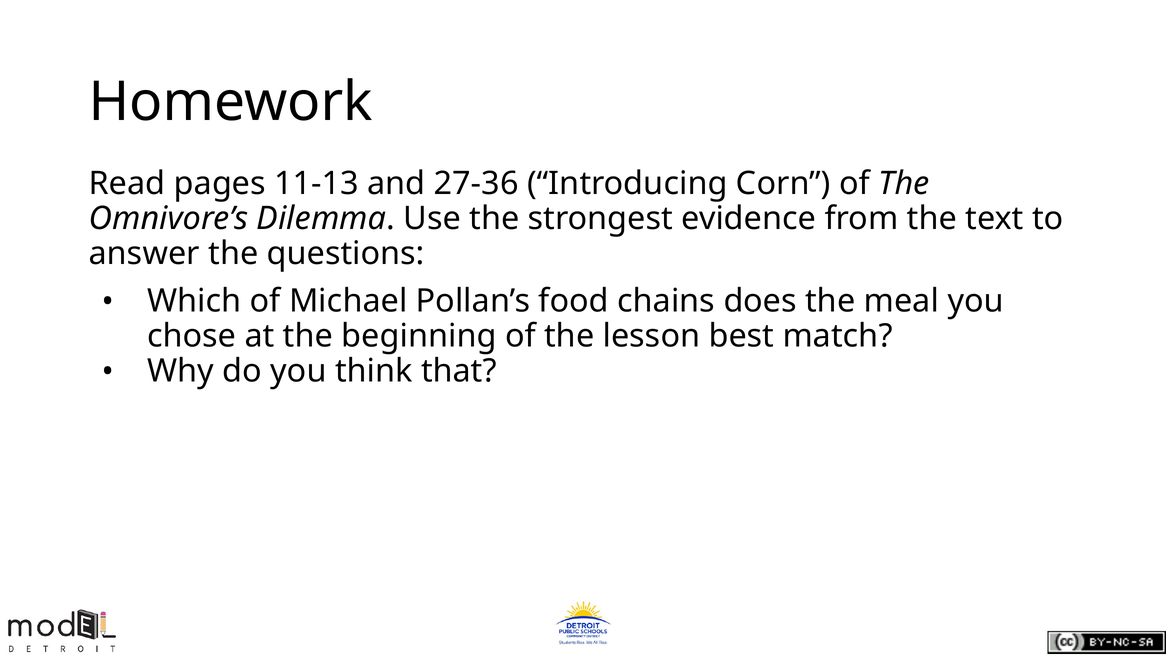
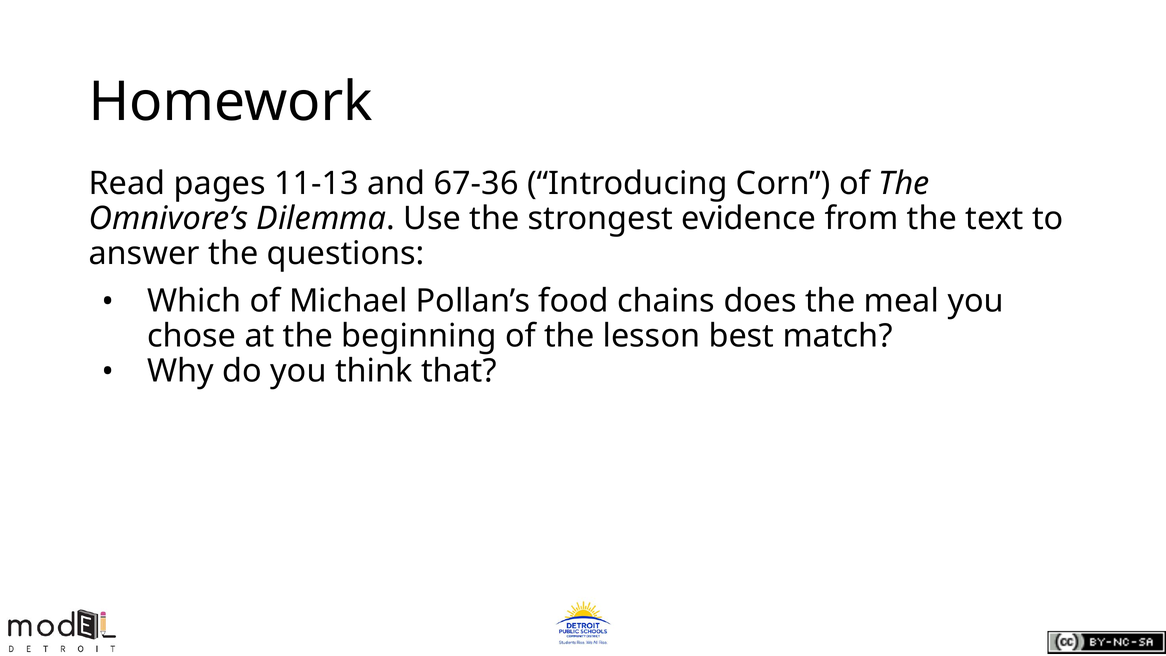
27-36: 27-36 -> 67-36
